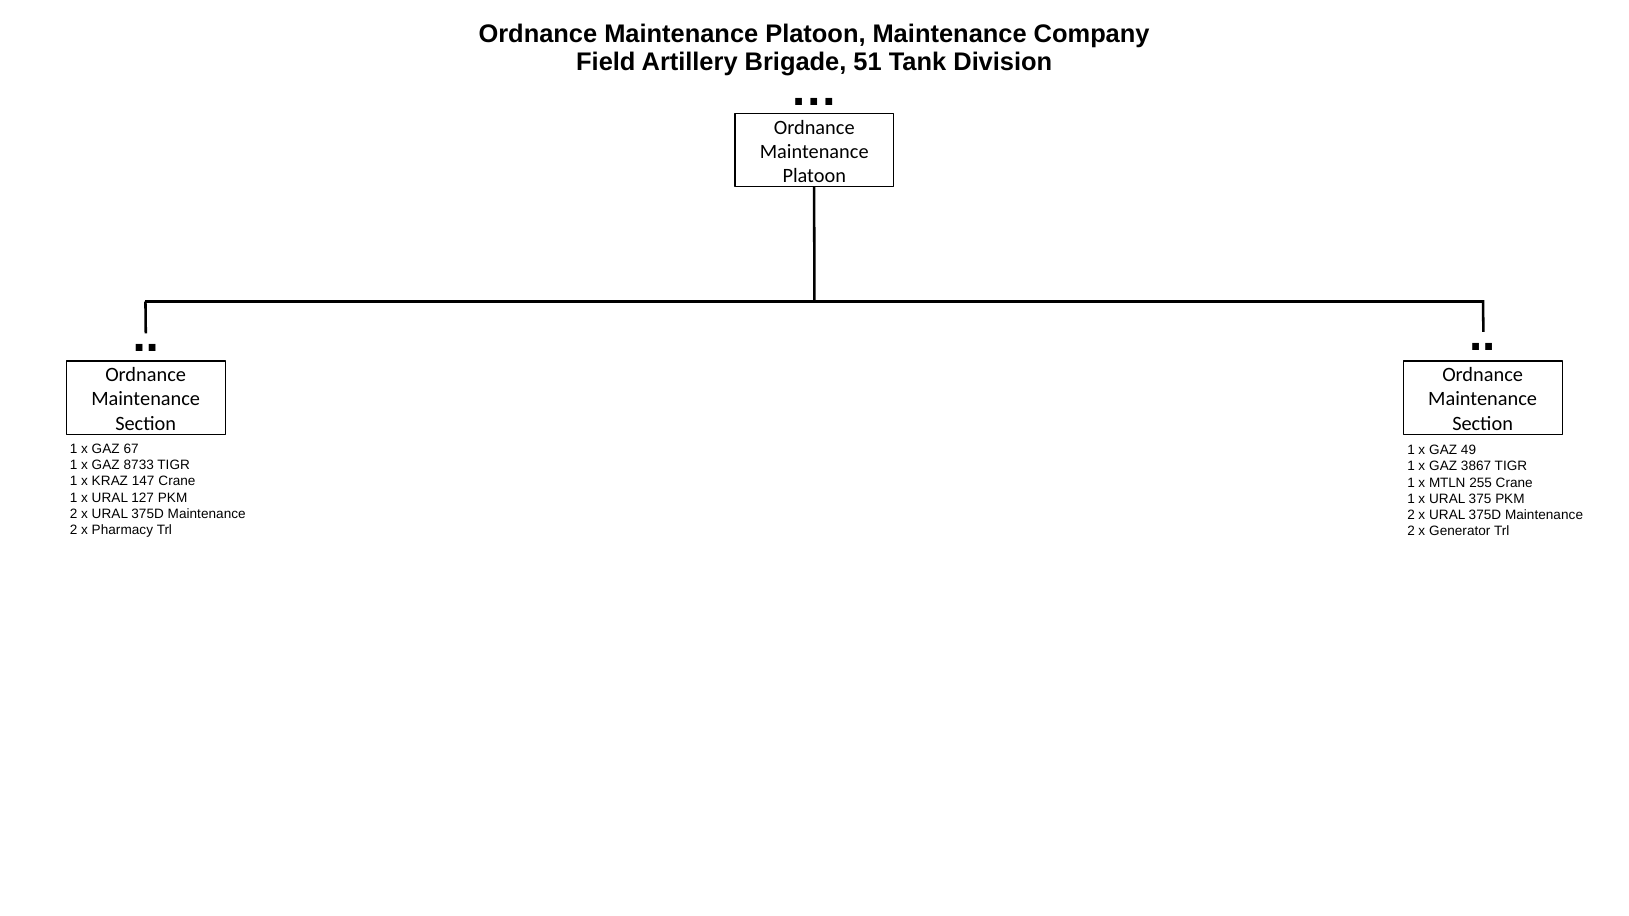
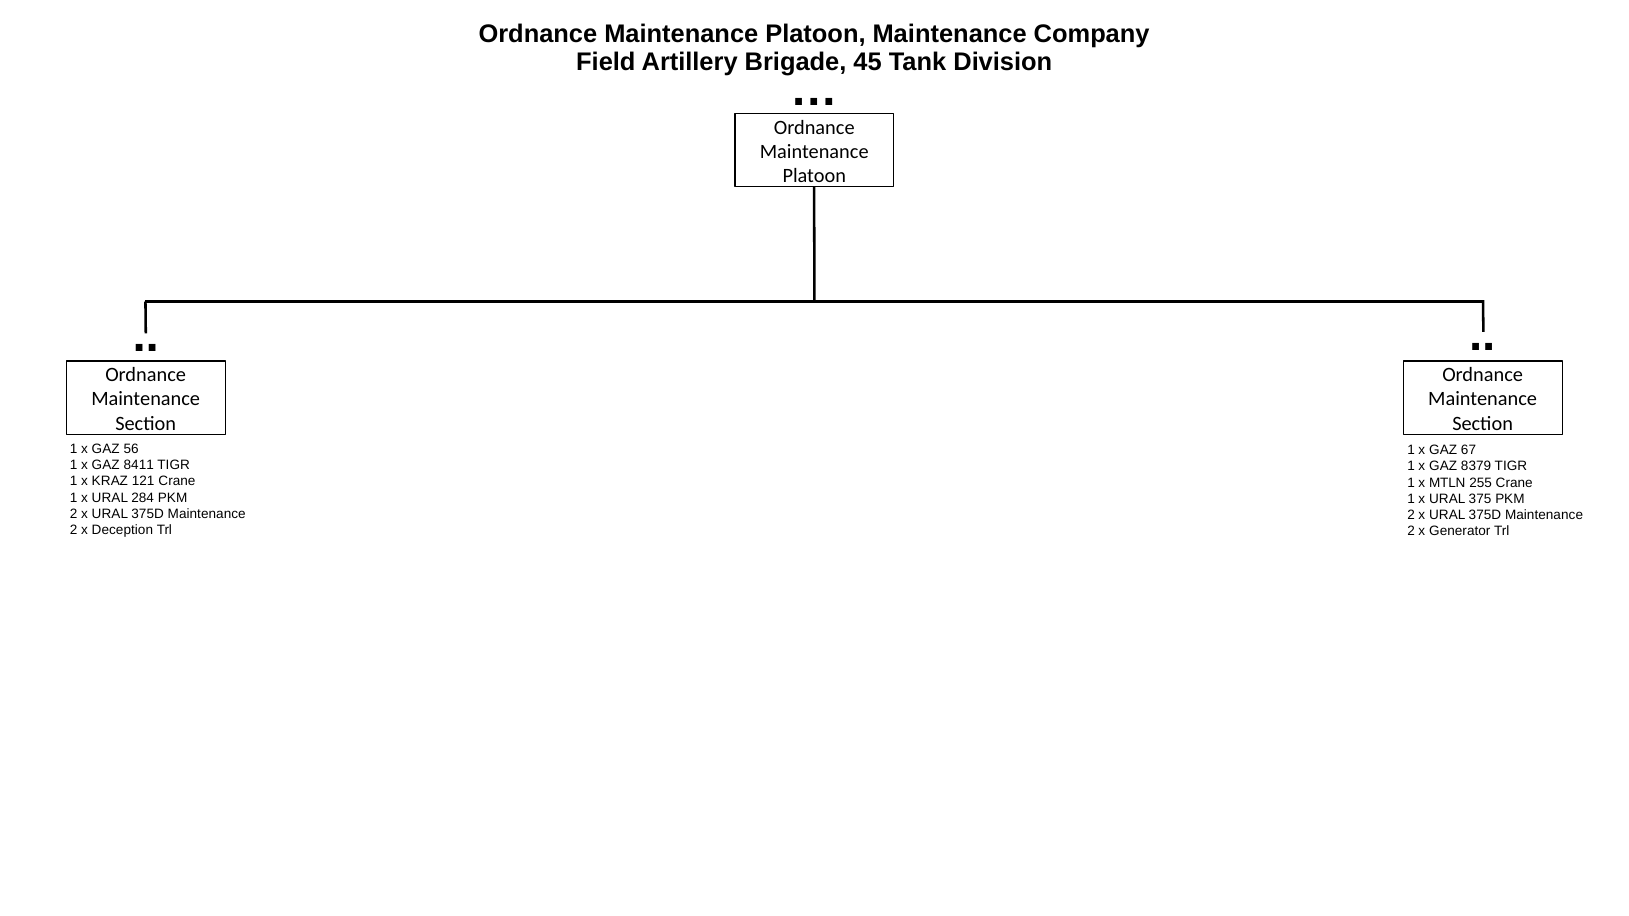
51: 51 -> 45
67: 67 -> 56
49: 49 -> 67
8733: 8733 -> 8411
3867: 3867 -> 8379
147: 147 -> 121
127: 127 -> 284
Pharmacy: Pharmacy -> Deception
